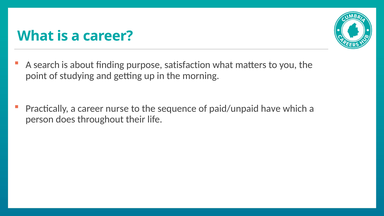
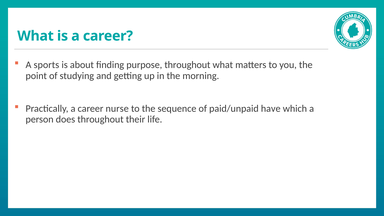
search: search -> sports
purpose satisfaction: satisfaction -> throughout
